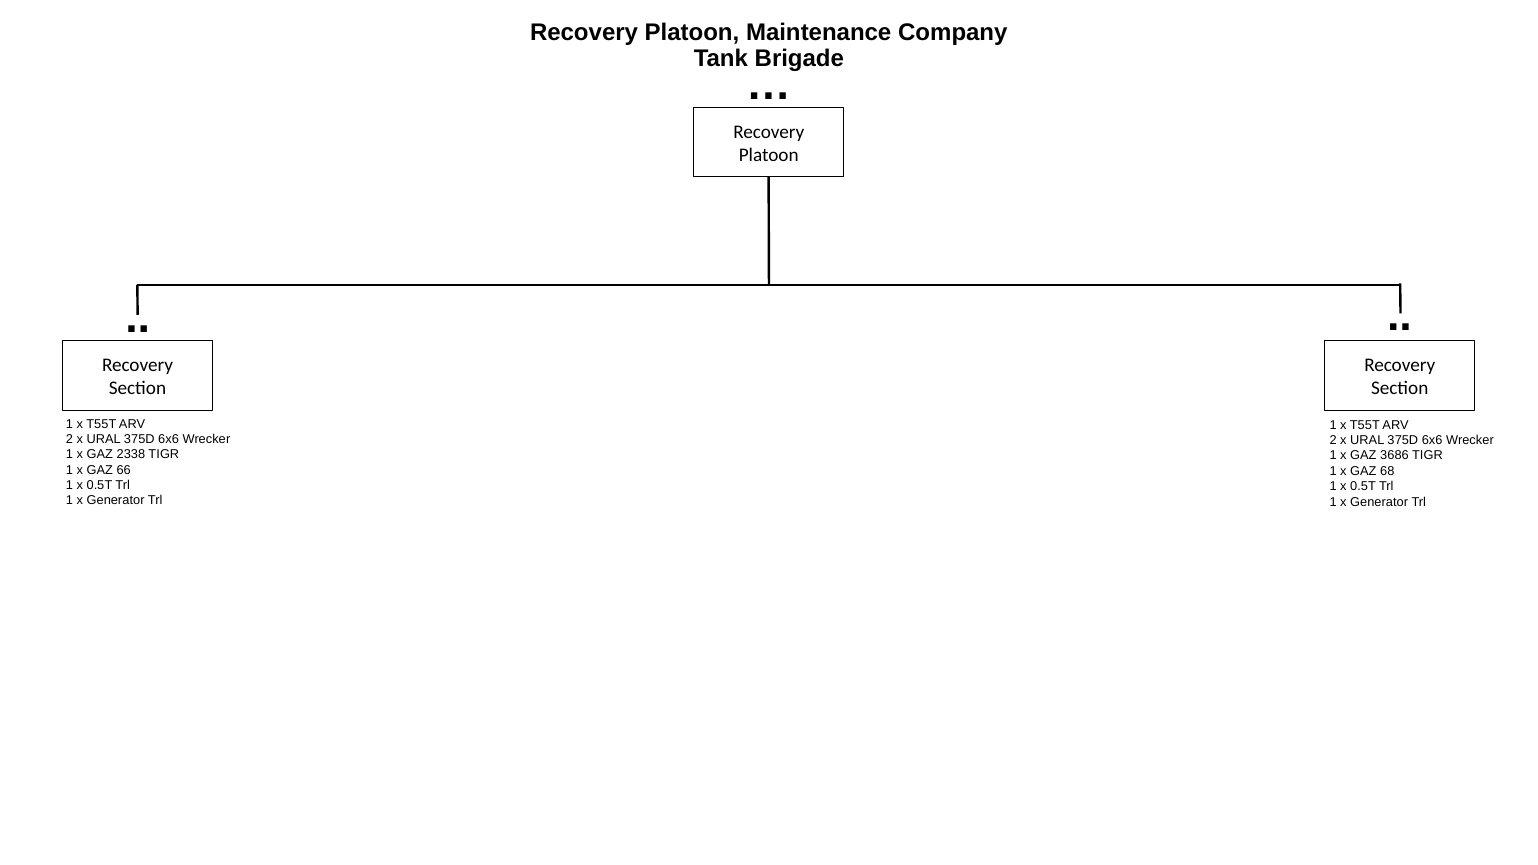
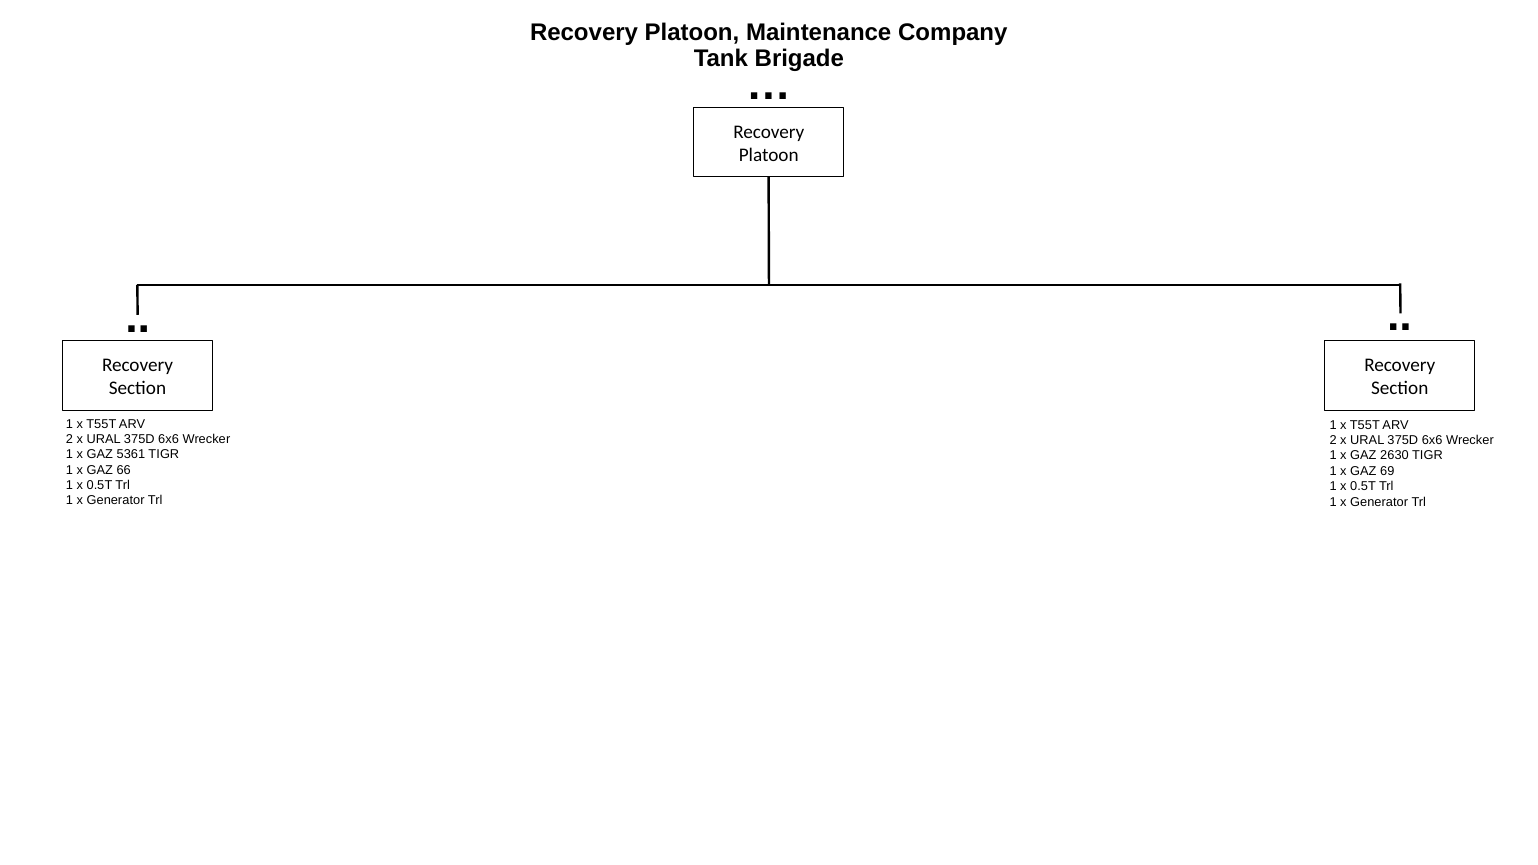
2338: 2338 -> 5361
3686: 3686 -> 2630
68: 68 -> 69
